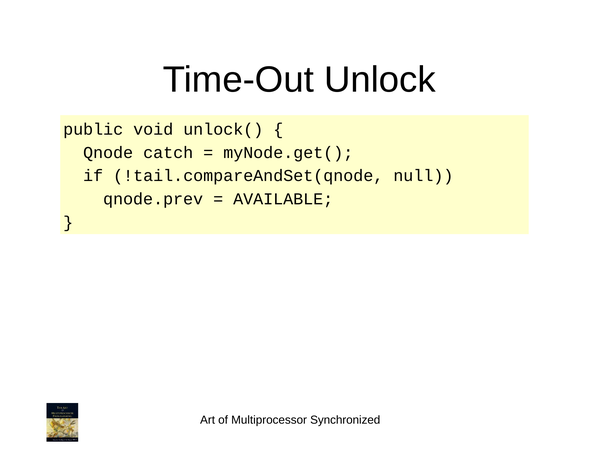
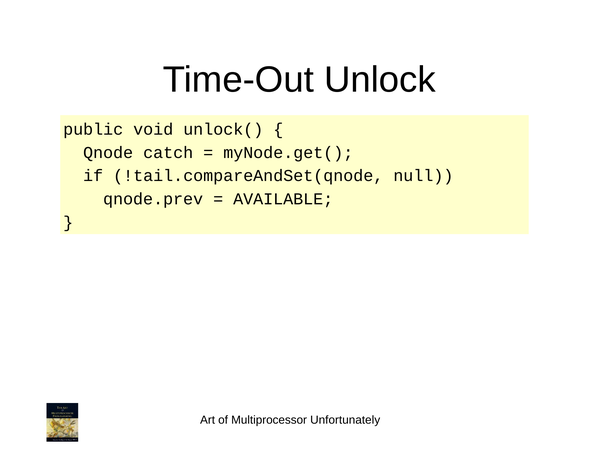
Synchronized: Synchronized -> Unfortunately
